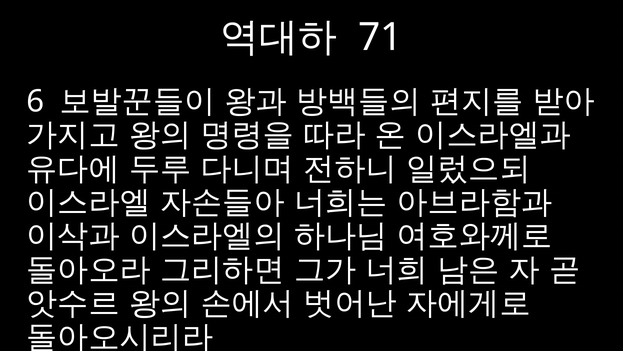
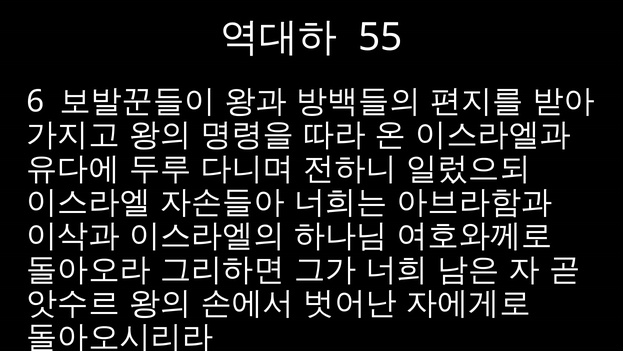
71: 71 -> 55
